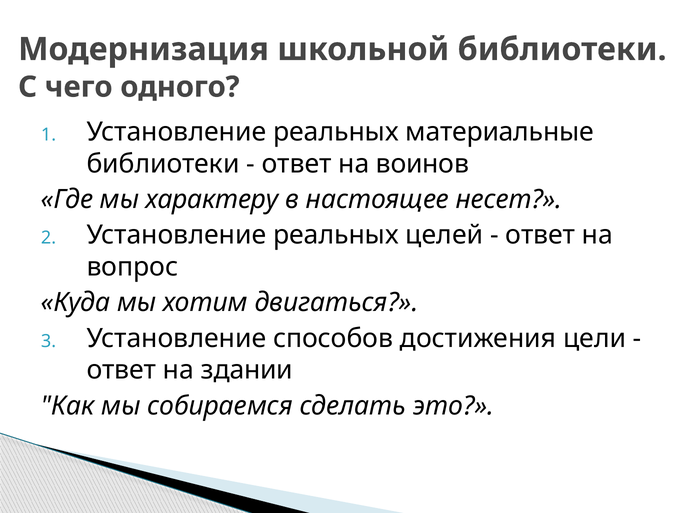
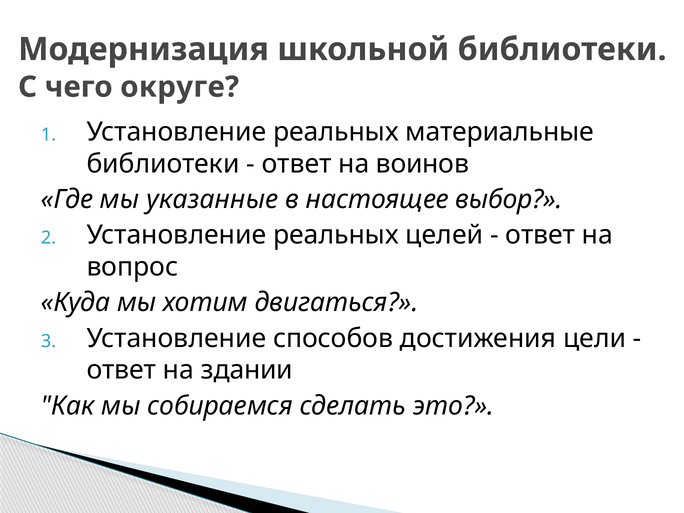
одного: одного -> округе
характеру: характеру -> указанные
несет: несет -> выбор
